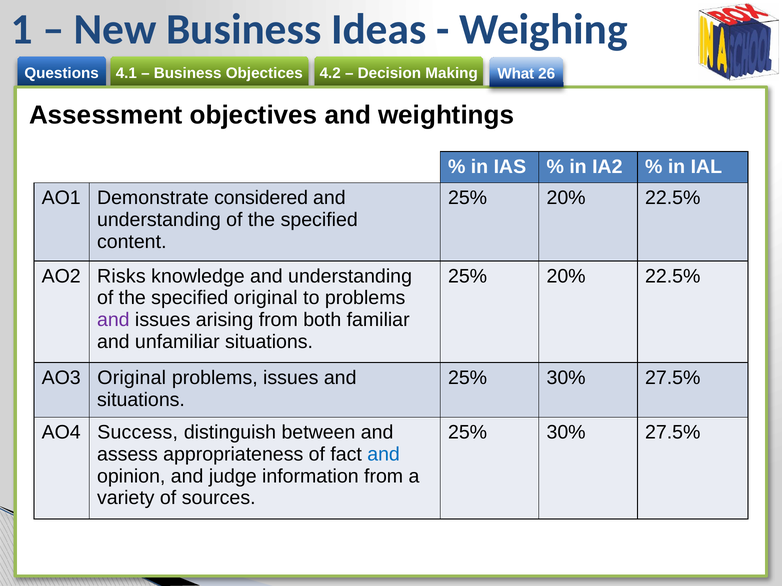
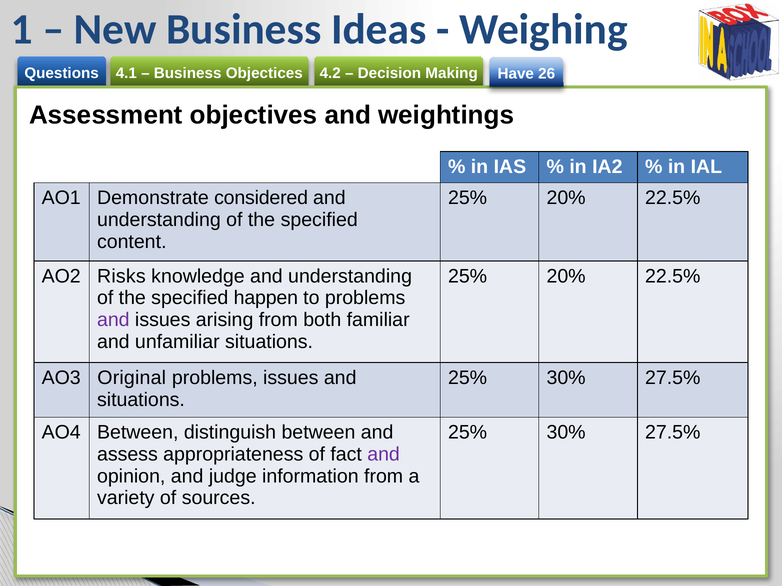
What: What -> Have
specified original: original -> happen
AO4 Success: Success -> Between
and at (384, 455) colour: blue -> purple
